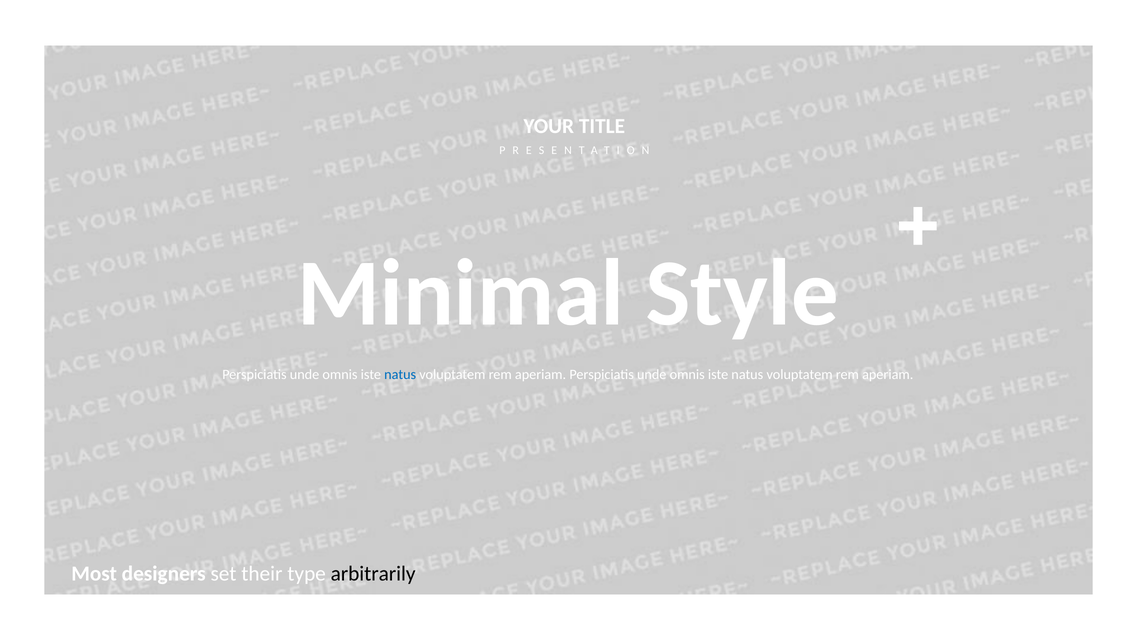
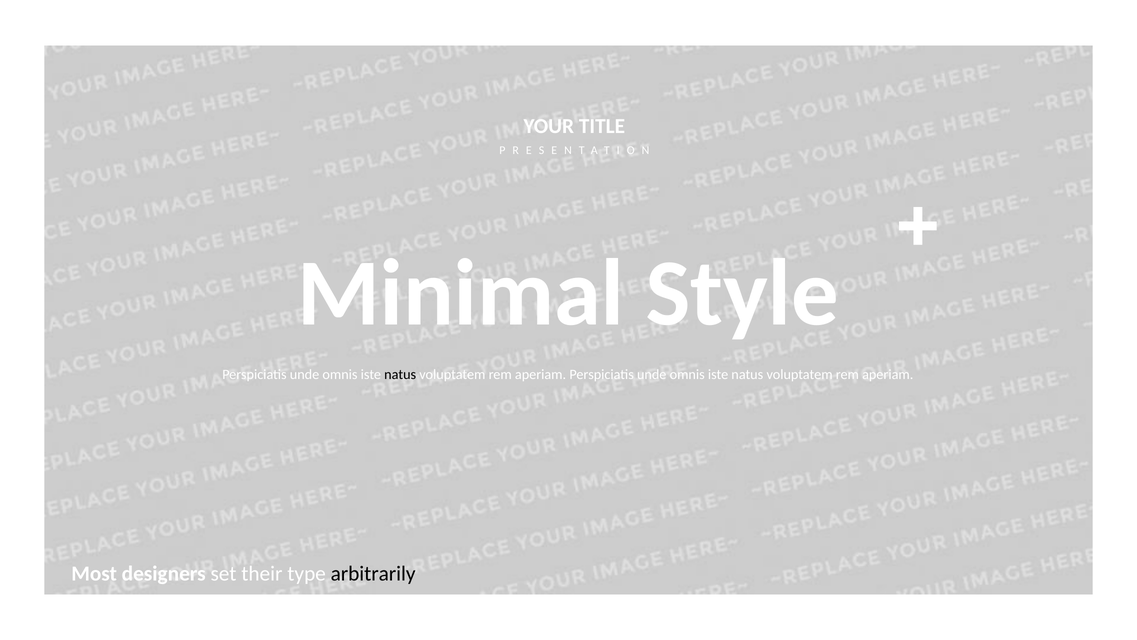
natus at (400, 374) colour: blue -> black
